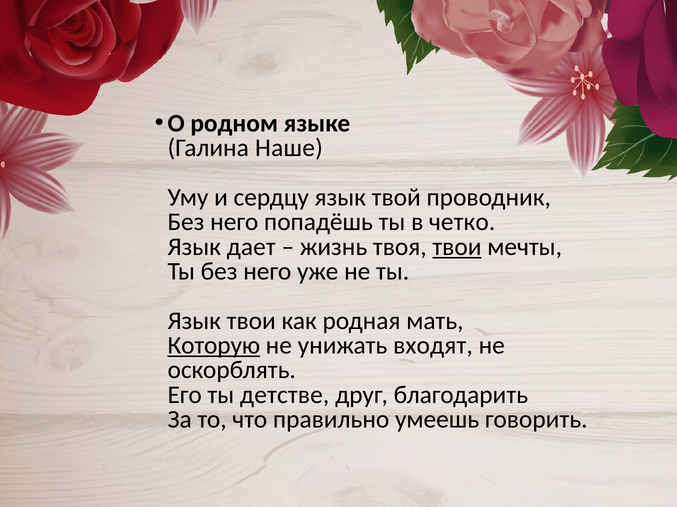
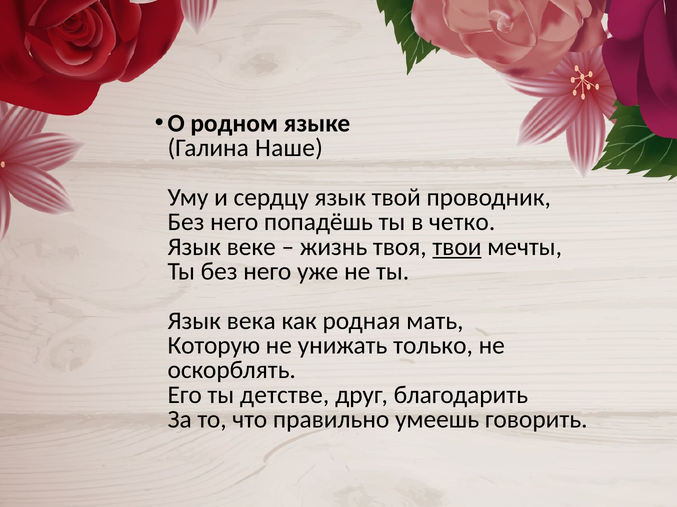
дает: дает -> веке
Язык твои: твои -> века
Которую underline: present -> none
входят: входят -> только
